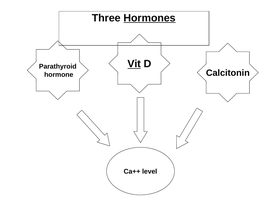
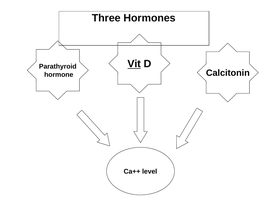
Hormones underline: present -> none
